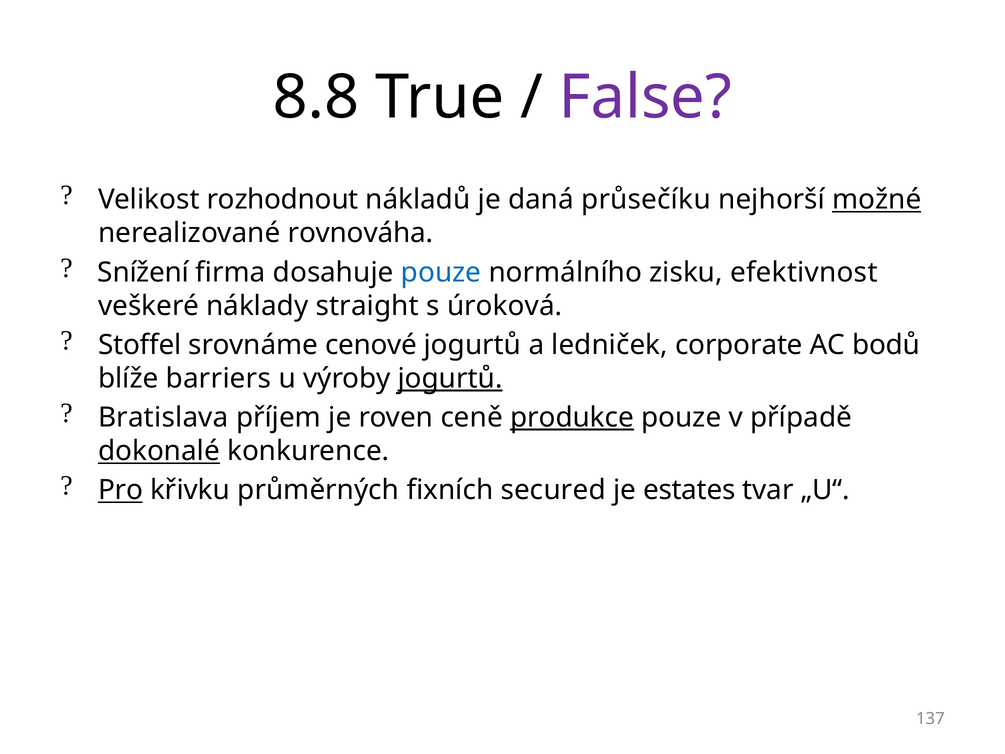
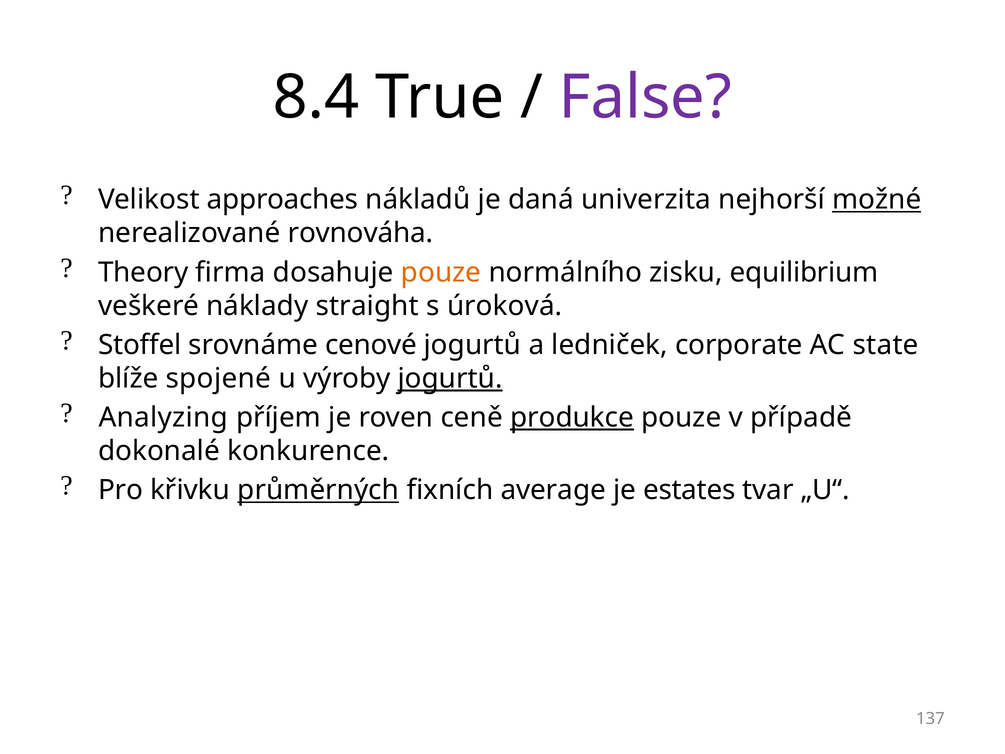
8.8: 8.8 -> 8.4
rozhodnout: rozhodnout -> approaches
průsečíku: průsečíku -> univerzita
Snížení: Snížení -> Theory
pouze at (441, 272) colour: blue -> orange
efektivnost: efektivnost -> equilibrium
bodů: bodů -> state
barriers: barriers -> spojené
Bratislava: Bratislava -> Analyzing
dokonalé underline: present -> none
Pro underline: present -> none
průměrných underline: none -> present
secured: secured -> average
